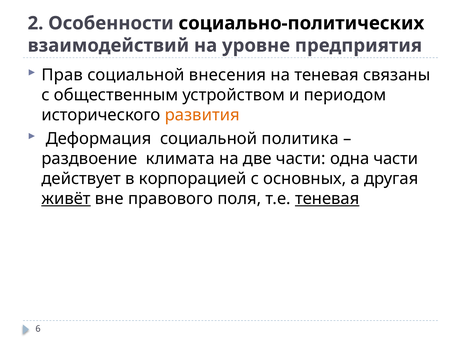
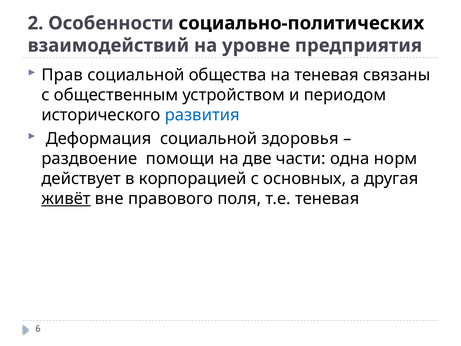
внесения: внесения -> общества
развития colour: orange -> blue
политика: политика -> здоровья
климата: климата -> помощи
одна части: части -> норм
теневая at (327, 199) underline: present -> none
